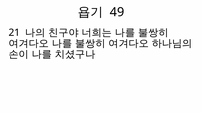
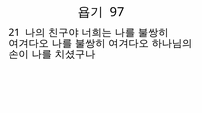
49: 49 -> 97
